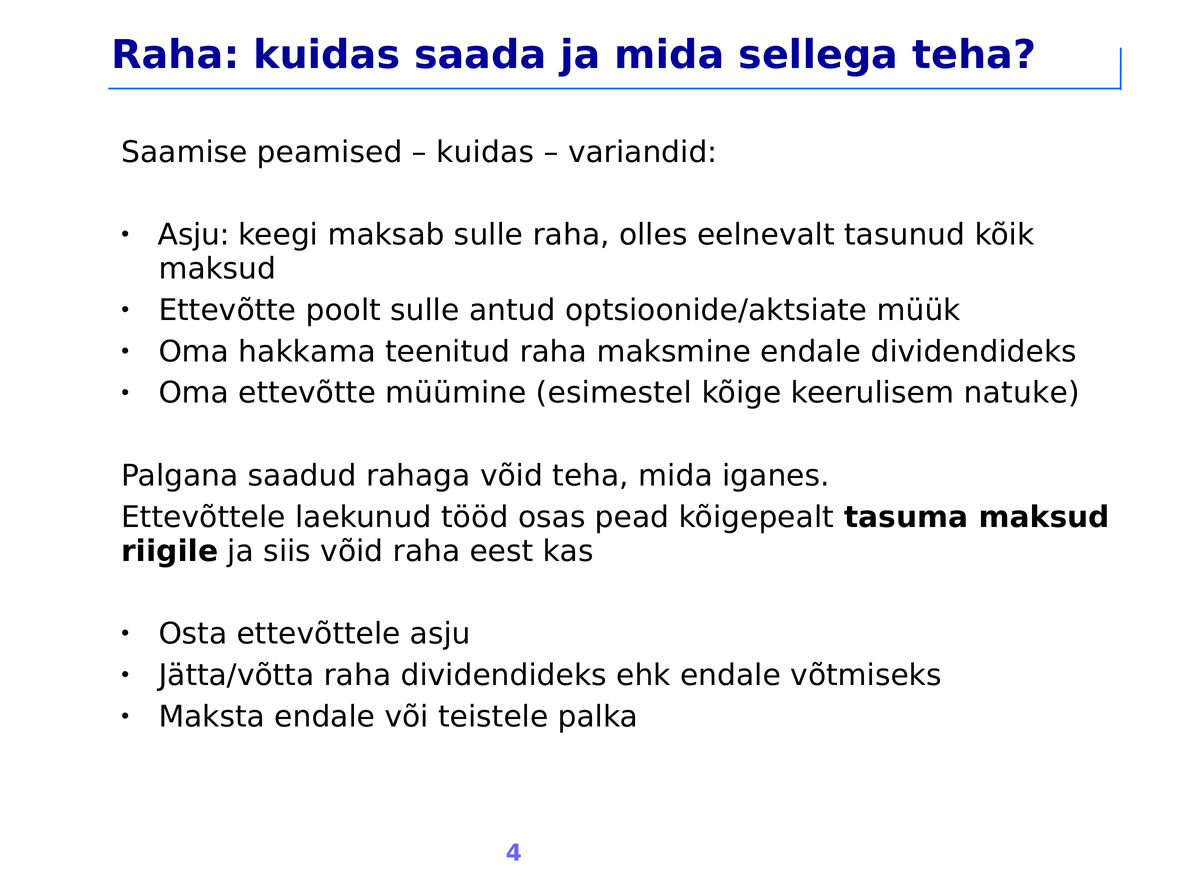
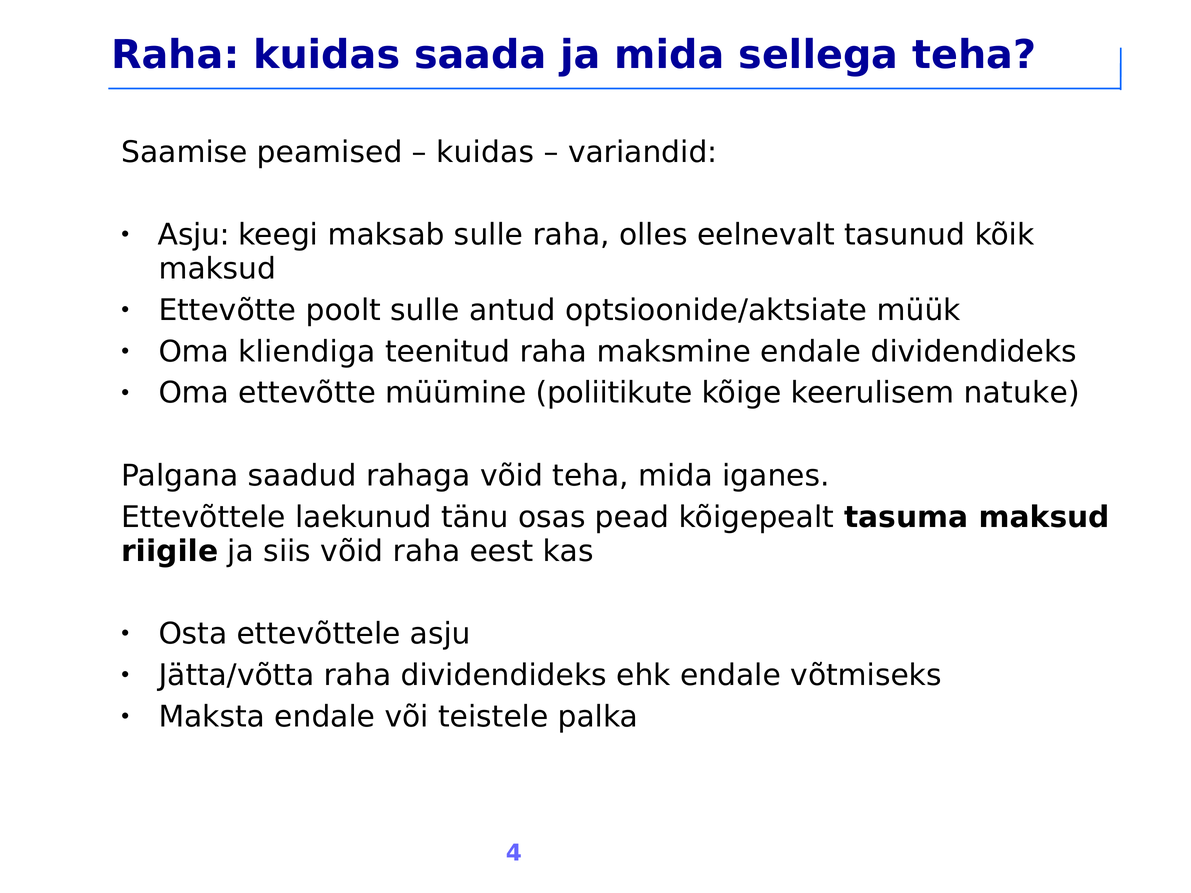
hakkama: hakkama -> kliendiga
esimestel: esimestel -> poliitikute
tööd: tööd -> tänu
